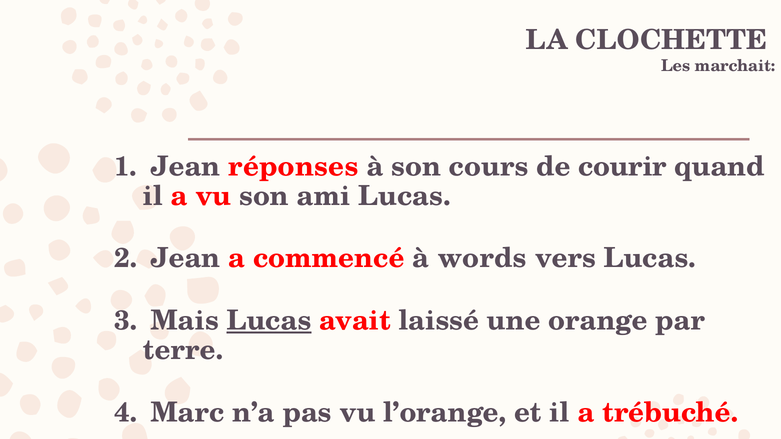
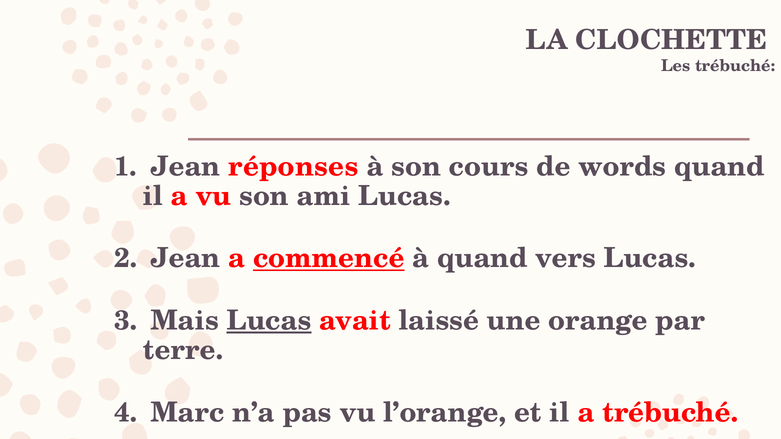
Les marchait: marchait -> trébuché
courir: courir -> words
commencé underline: none -> present
à words: words -> quand
